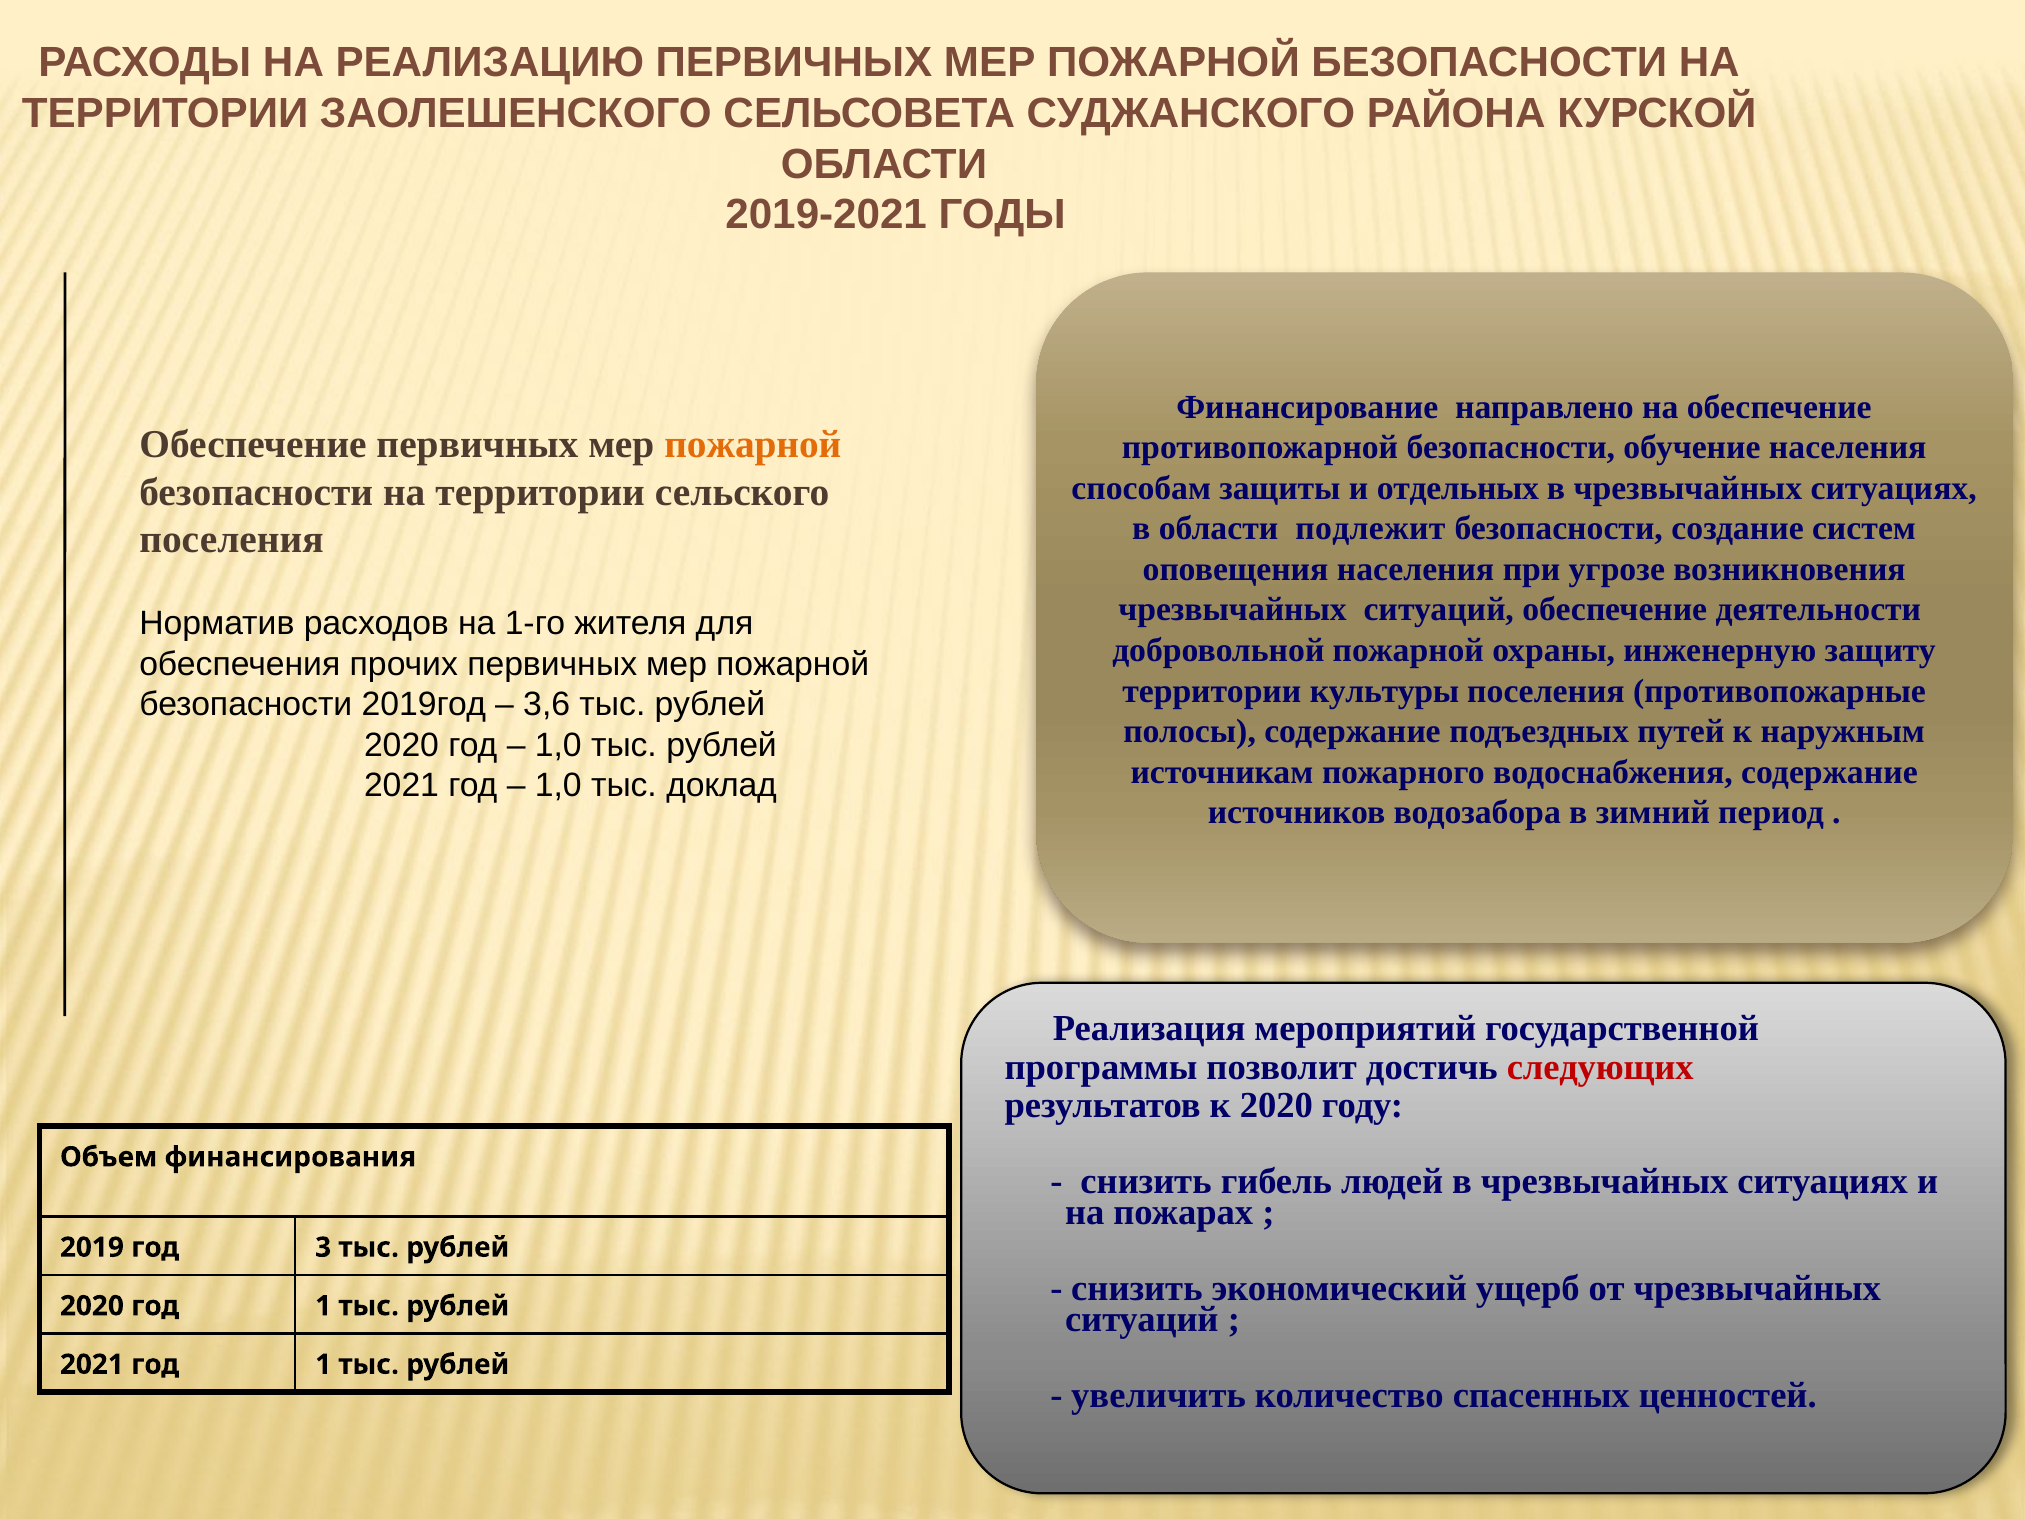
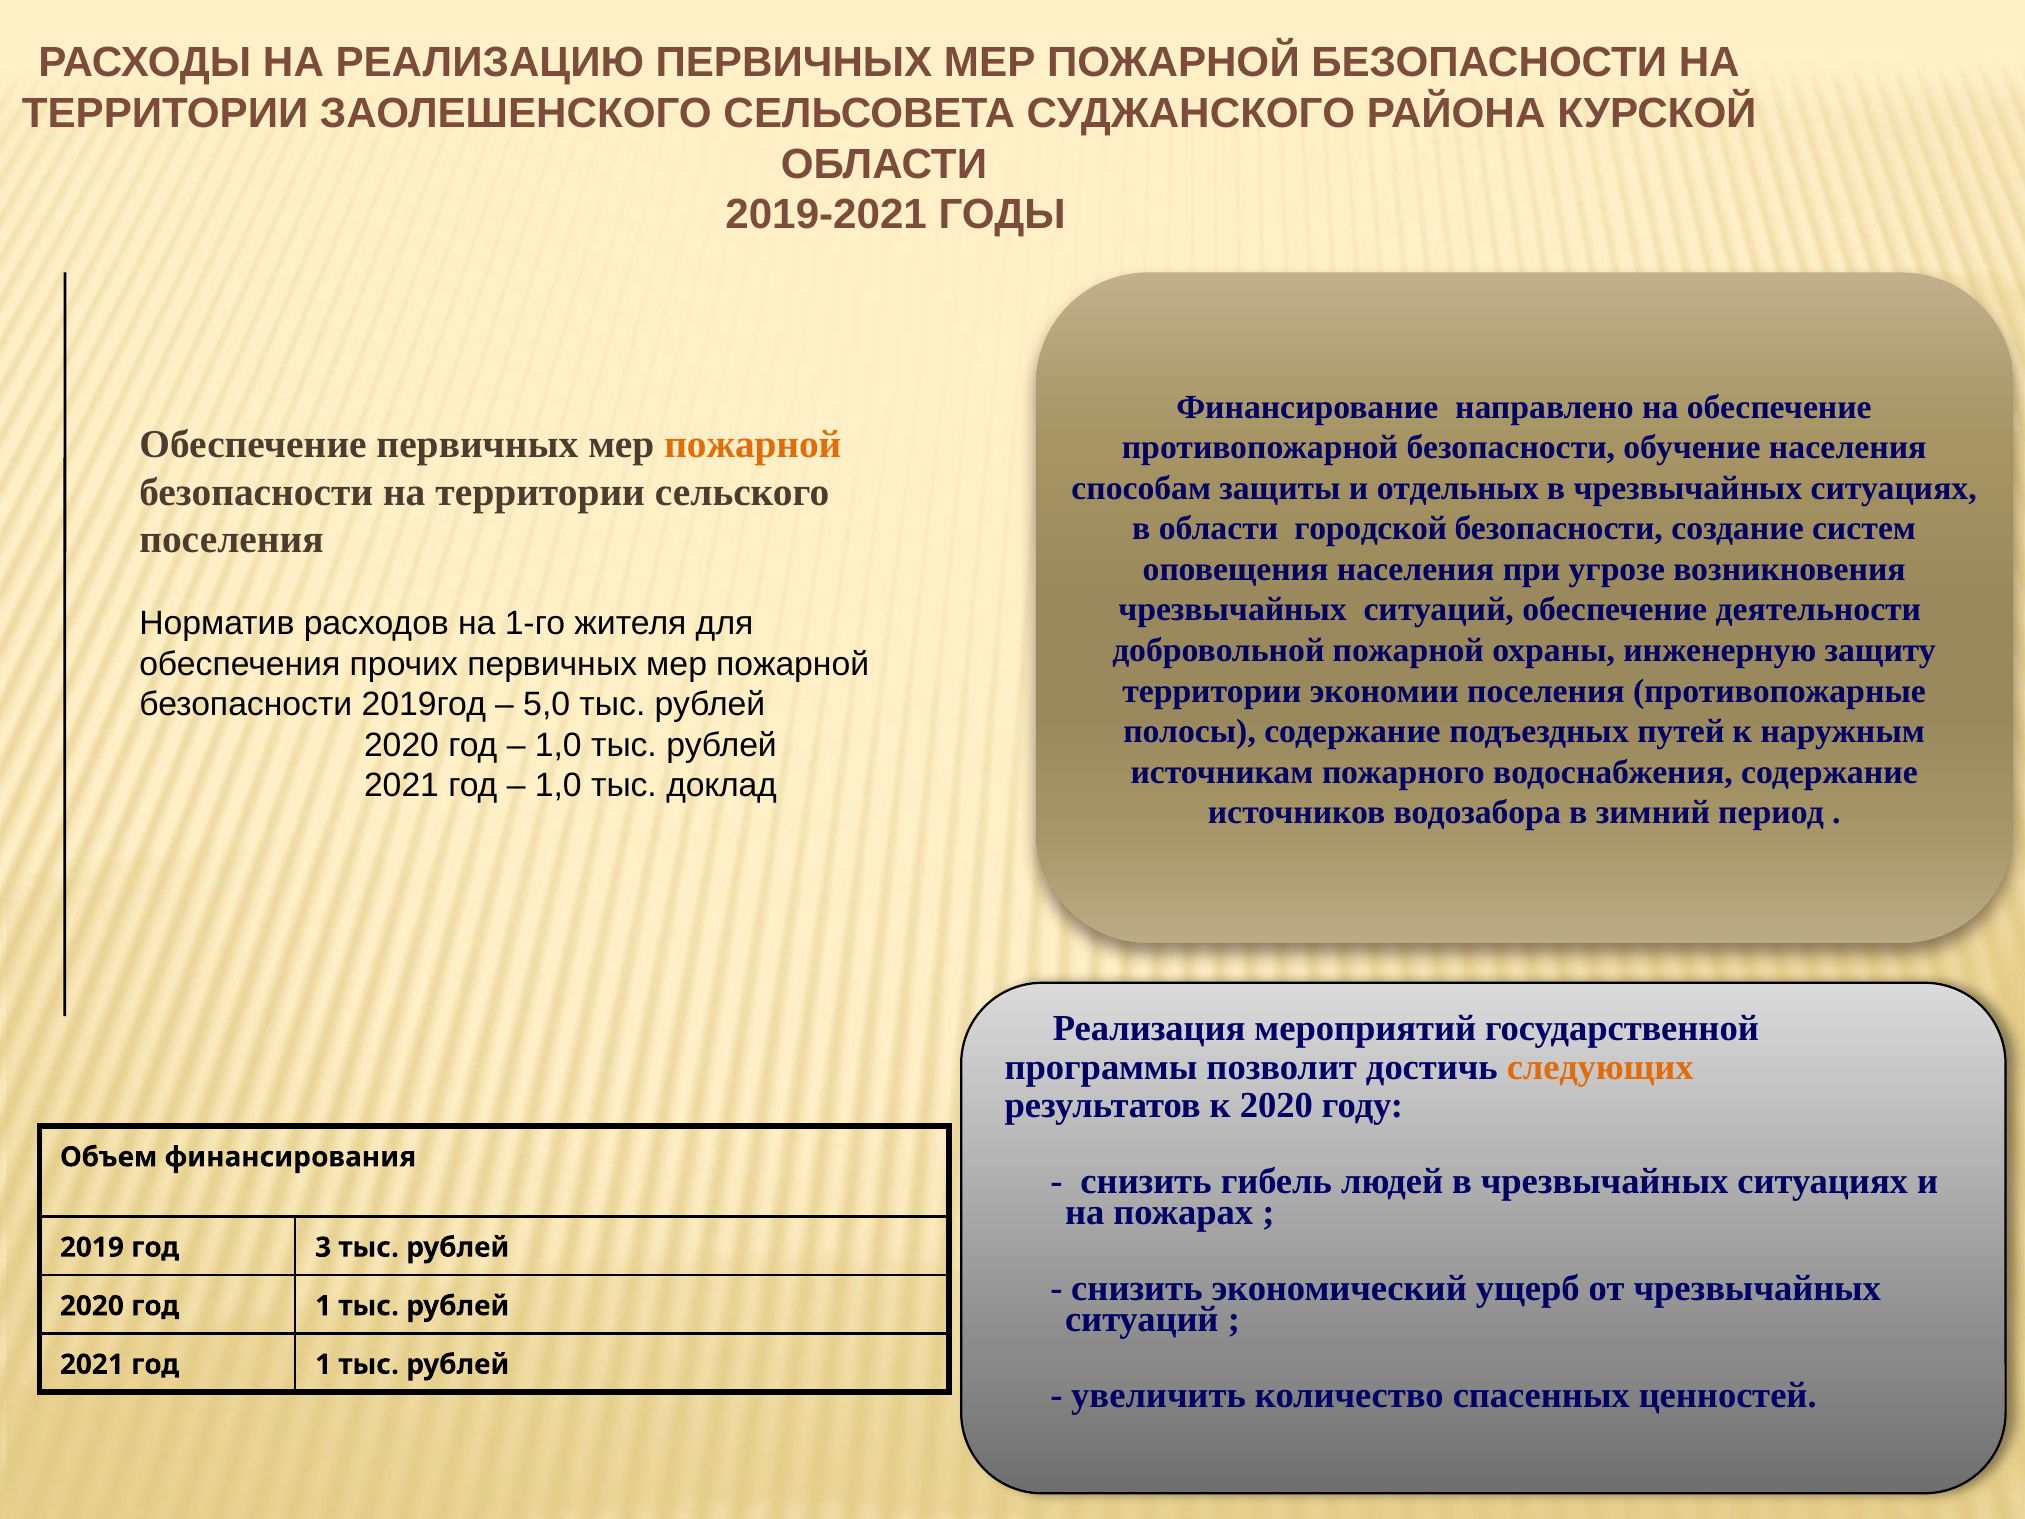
подлежит: подлежит -> городской
культуры: культуры -> экономии
3,6: 3,6 -> 5,0
следующих colour: red -> orange
